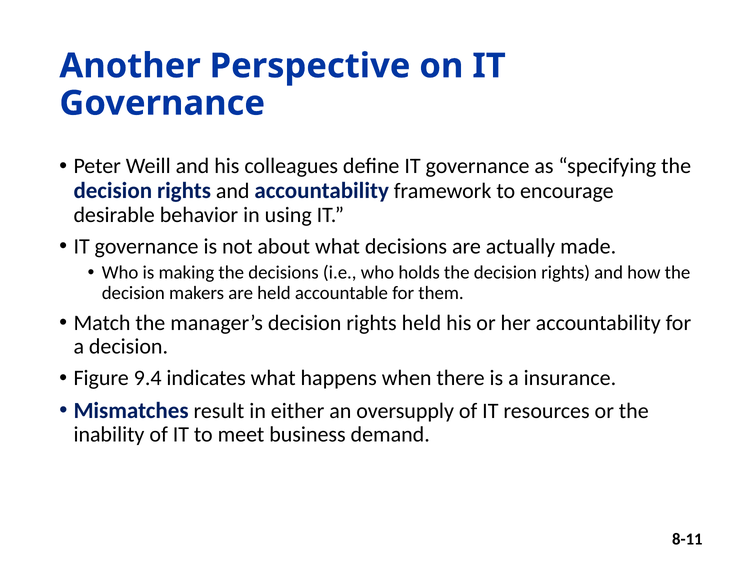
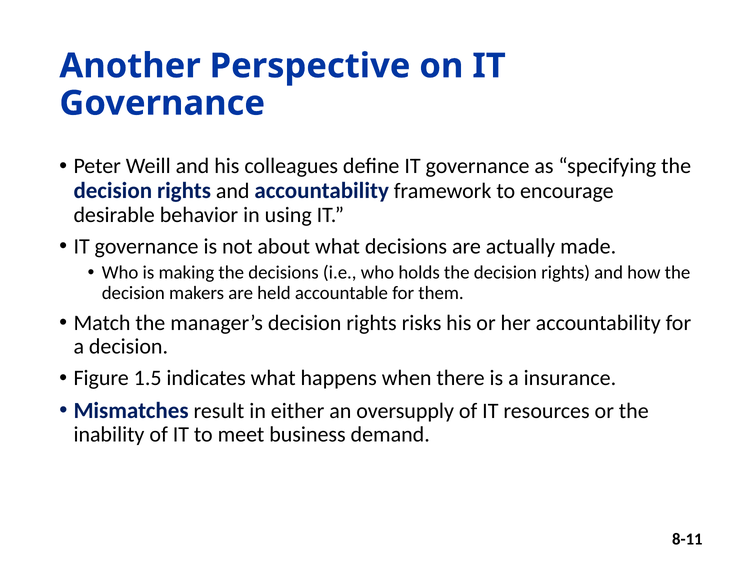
rights held: held -> risks
9.4: 9.4 -> 1.5
